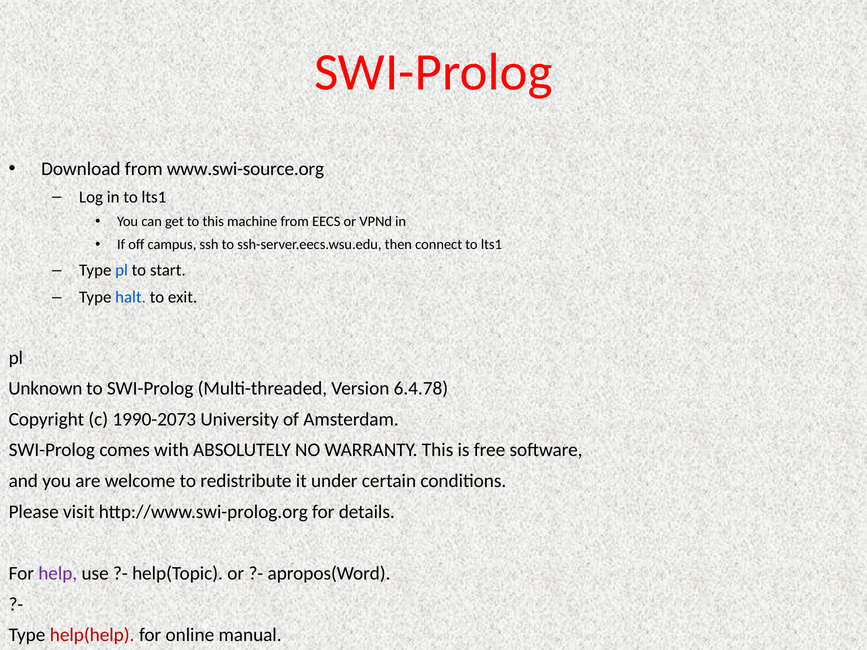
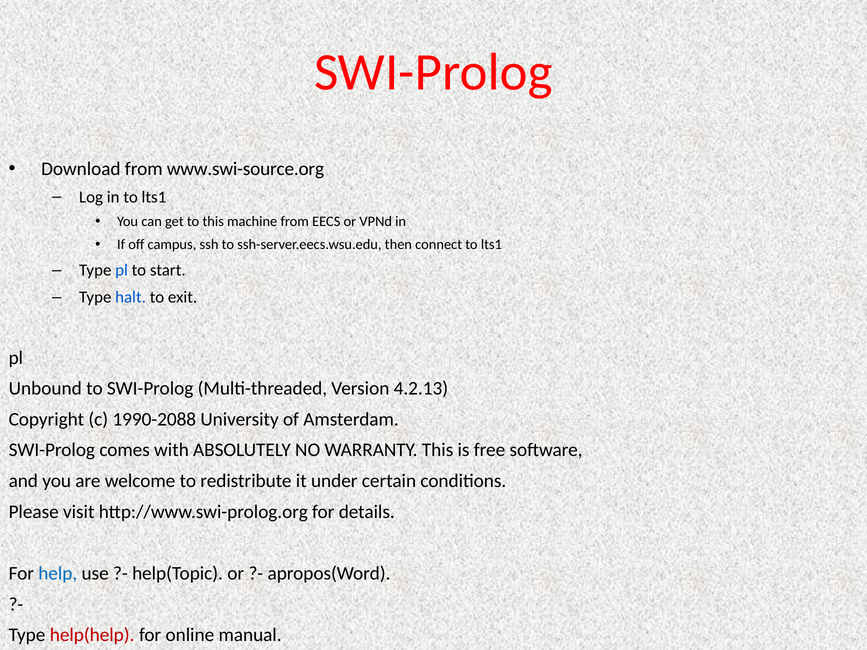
Unknown: Unknown -> Unbound
6.4.78: 6.4.78 -> 4.2.13
1990-2073: 1990-2073 -> 1990-2088
help colour: purple -> blue
